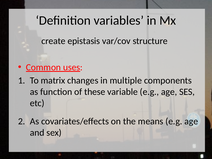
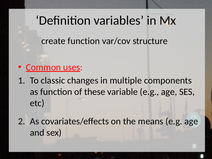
create epistasis: epistasis -> function
matrix: matrix -> classic
